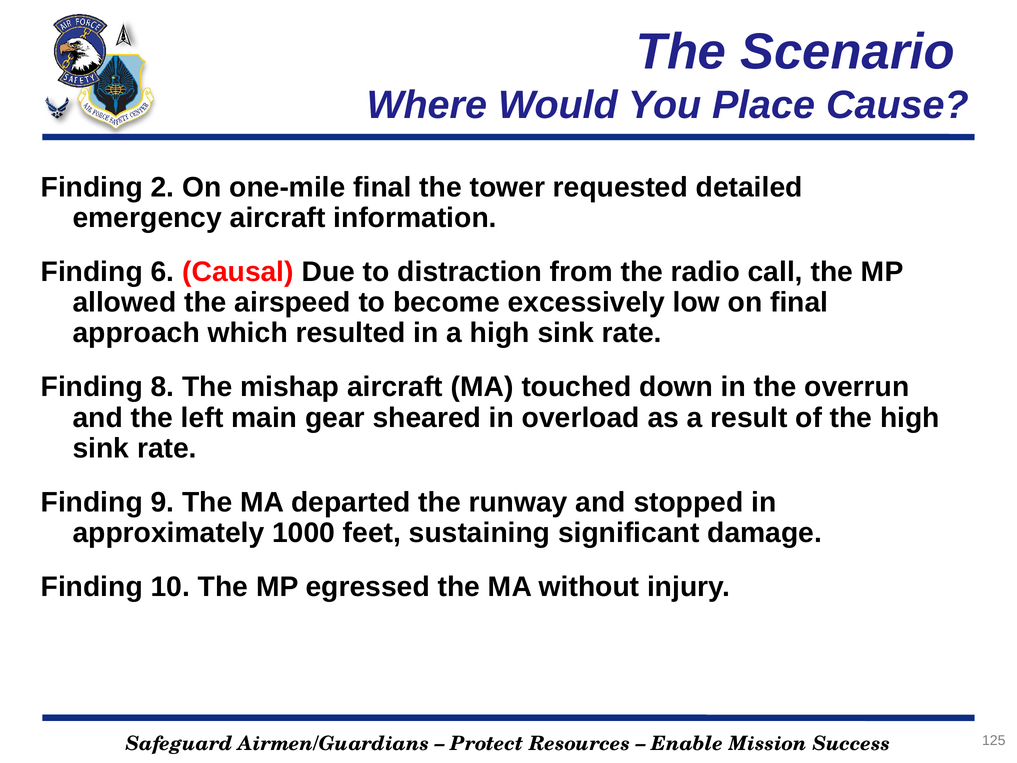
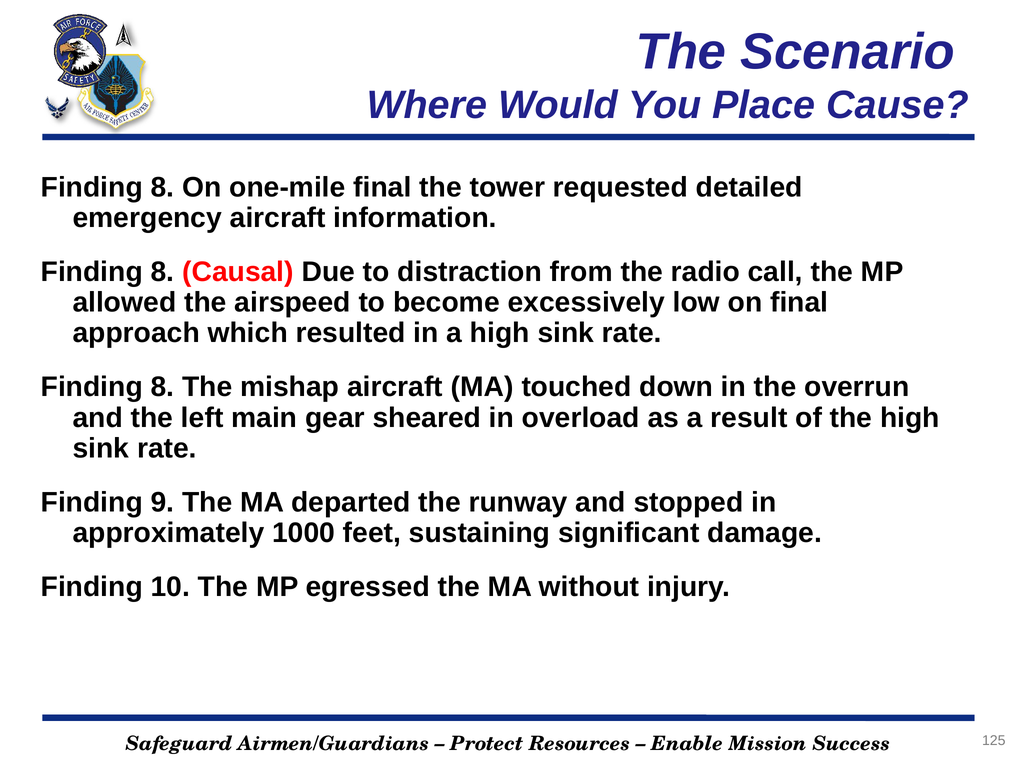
2 at (163, 188): 2 -> 8
6 at (163, 272): 6 -> 8
